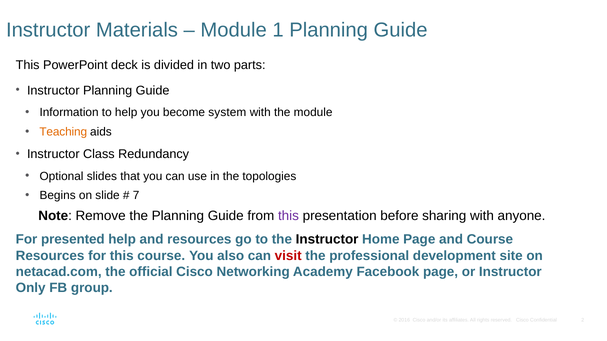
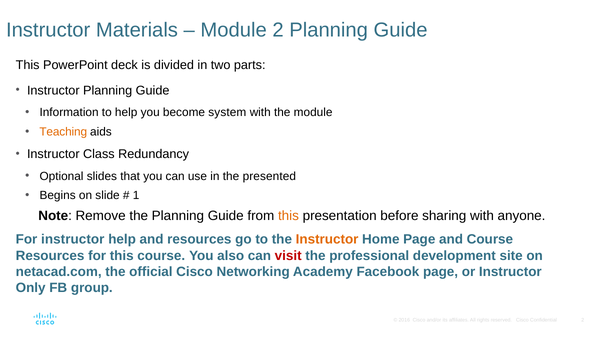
Module 1: 1 -> 2
topologies: topologies -> presented
7: 7 -> 1
this at (288, 216) colour: purple -> orange
For presented: presented -> instructor
Instructor at (327, 240) colour: black -> orange
